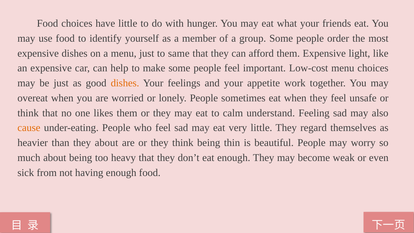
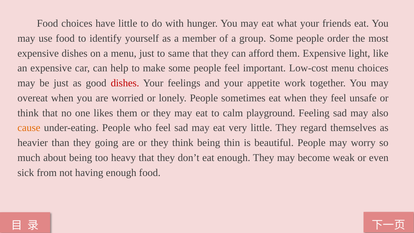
dishes at (125, 83) colour: orange -> red
understand: understand -> playground
they about: about -> going
